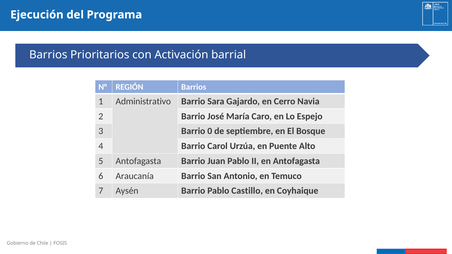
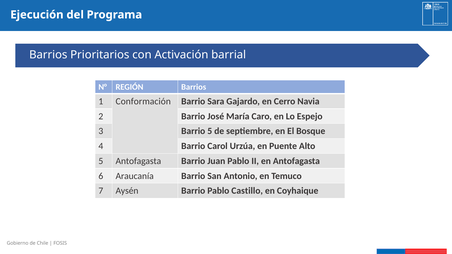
Administrativo: Administrativo -> Conformación
Barrio 0: 0 -> 5
